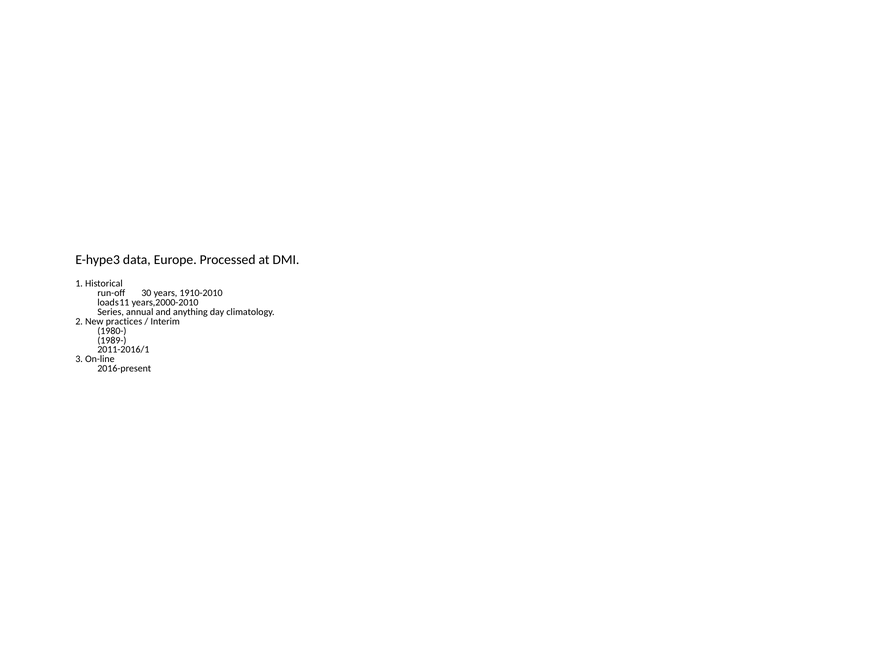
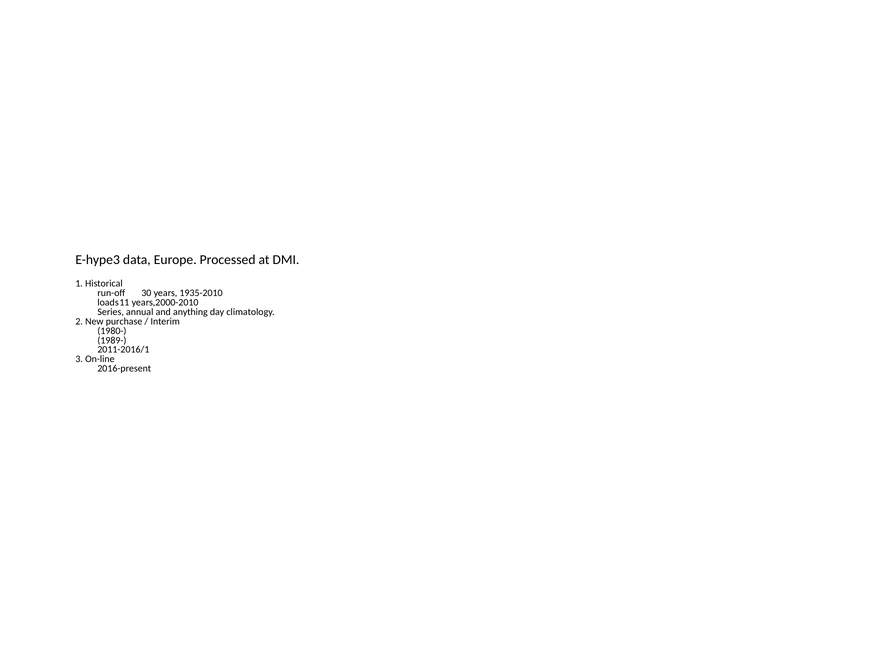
1910-2010: 1910-2010 -> 1935-2010
practices: practices -> purchase
